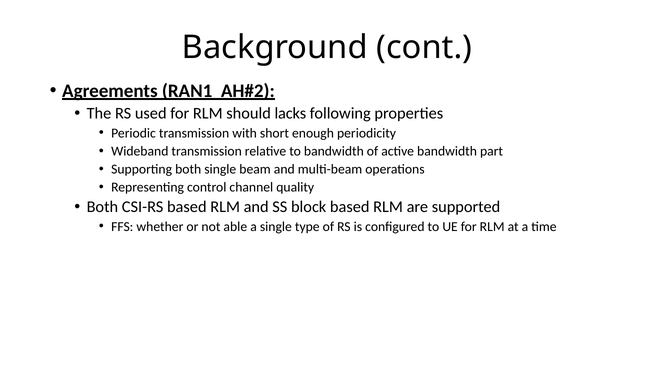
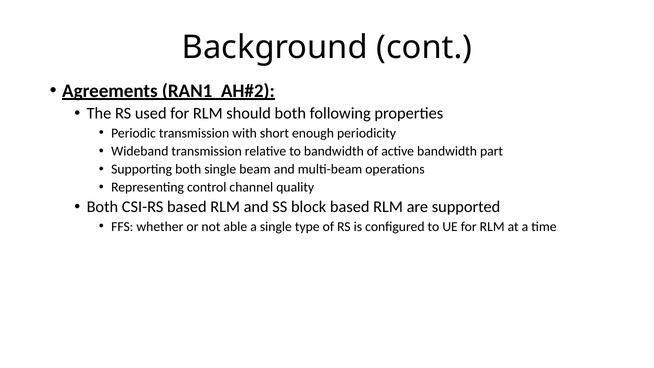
should lacks: lacks -> both
